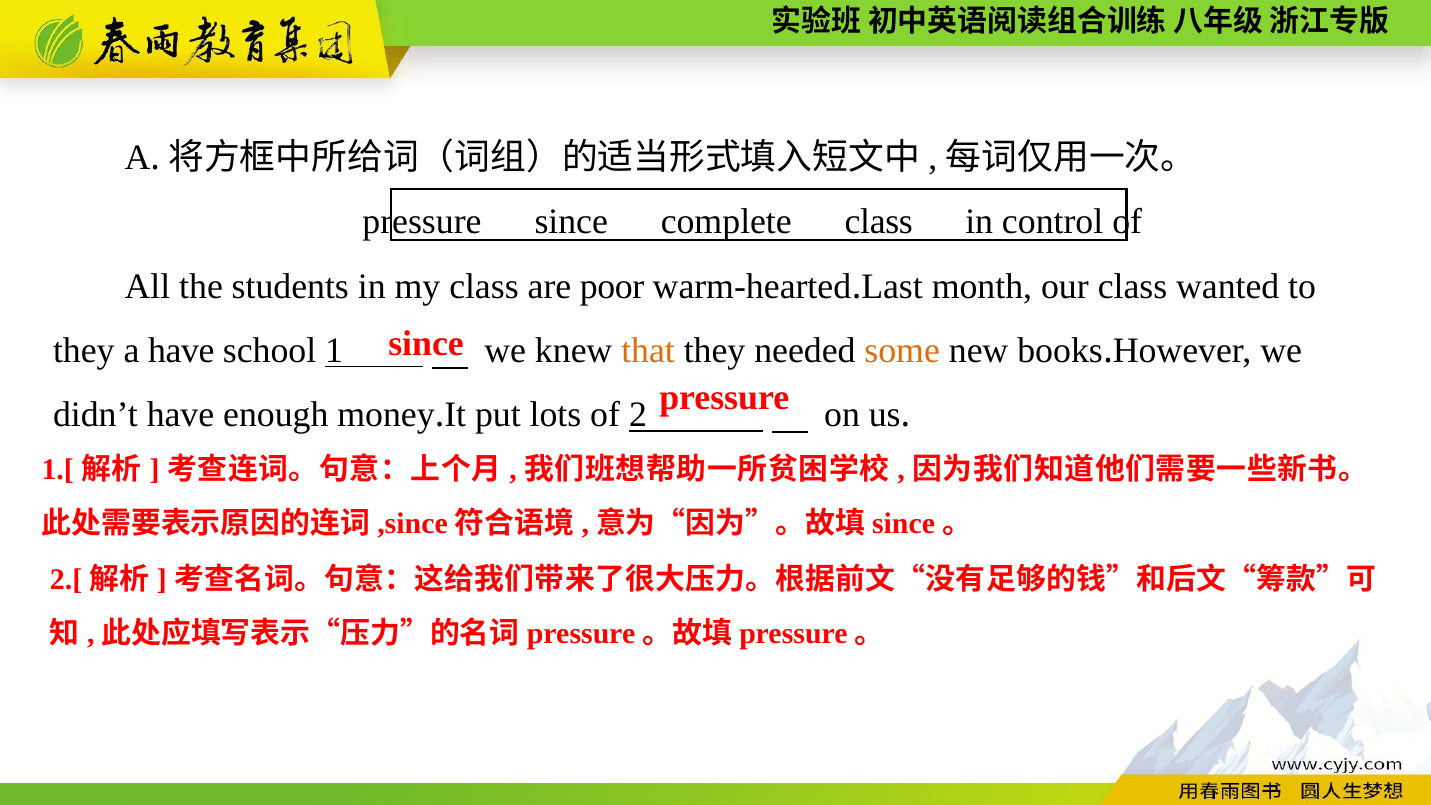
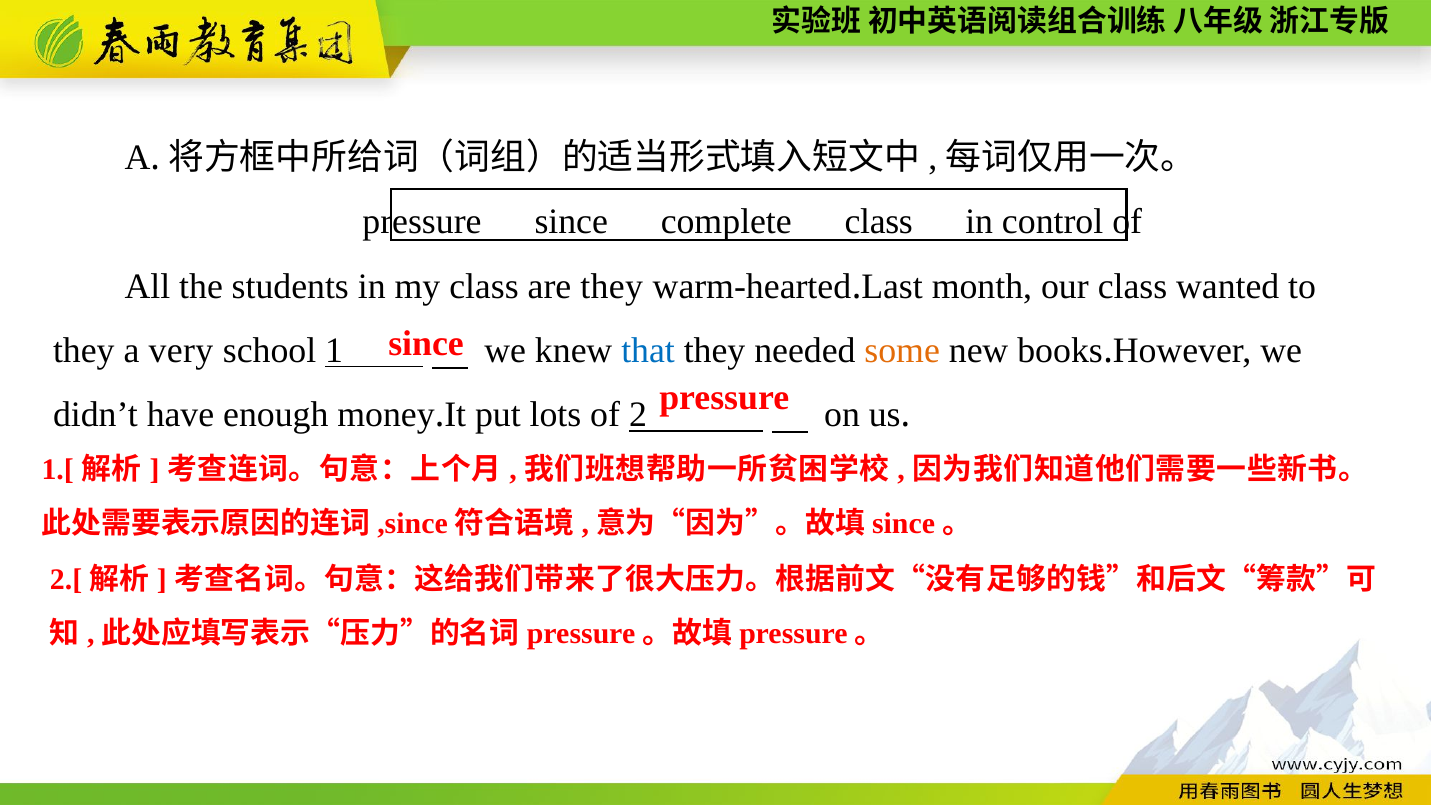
are poor: poor -> they
a have: have -> very
that colour: orange -> blue
